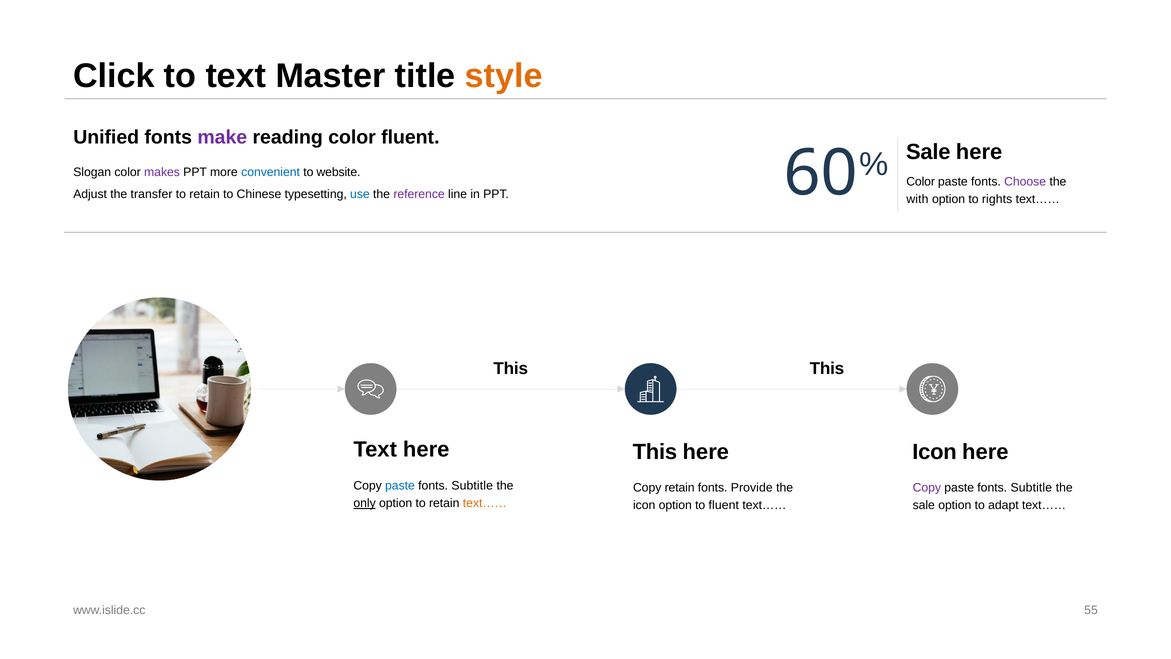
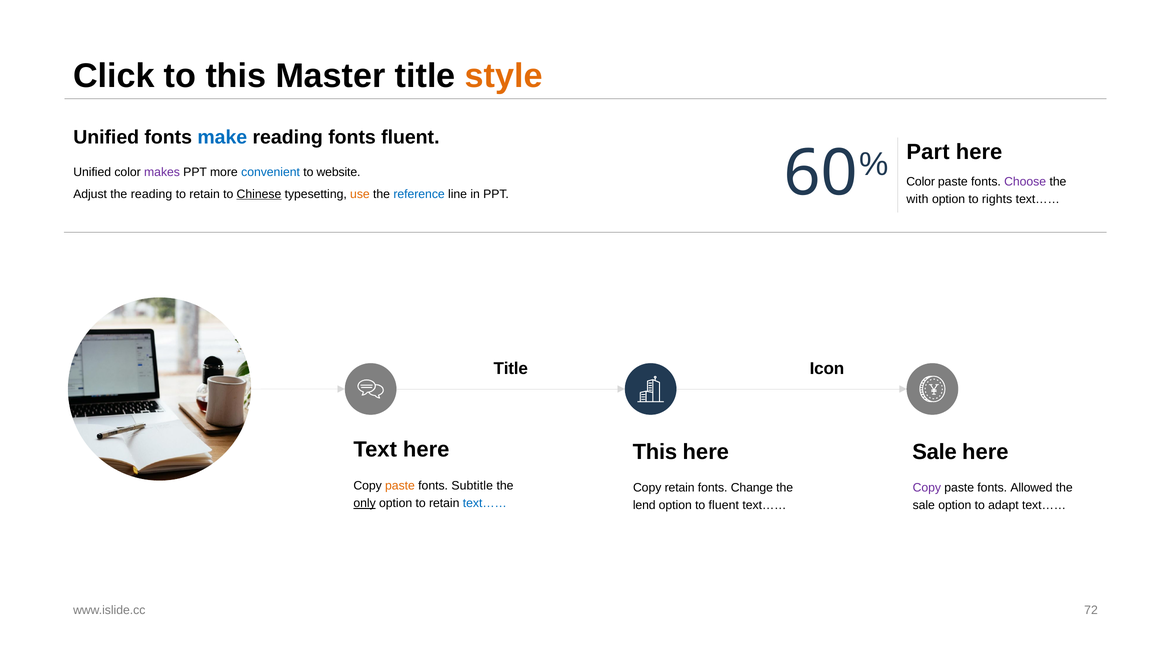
to text: text -> this
make colour: purple -> blue
reading color: color -> fonts
Sale at (928, 152): Sale -> Part
Slogan at (92, 172): Slogan -> Unified
the transfer: transfer -> reading
Chinese underline: none -> present
use colour: blue -> orange
reference colour: purple -> blue
This at (511, 368): This -> Title
This at (827, 368): This -> Icon
Icon at (934, 452): Icon -> Sale
paste at (400, 485) colour: blue -> orange
Subtitle at (1031, 488): Subtitle -> Allowed
Provide: Provide -> Change
text…… at (485, 503) colour: orange -> blue
icon at (644, 505): icon -> lend
55: 55 -> 72
